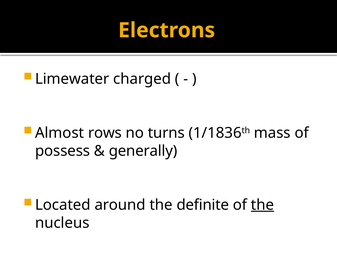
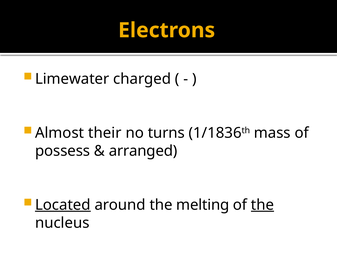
rows: rows -> their
generally: generally -> arranged
Located underline: none -> present
definite: definite -> melting
